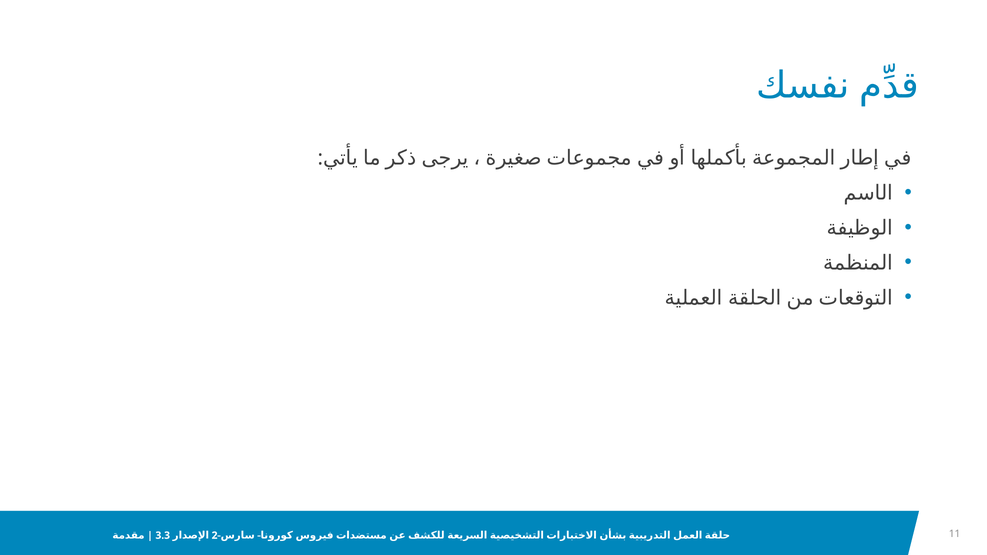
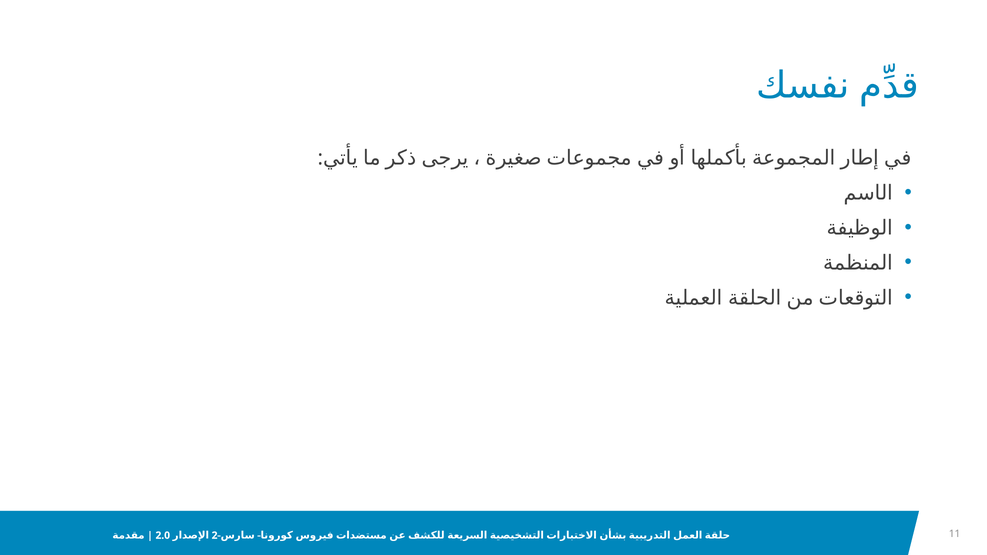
3.3: 3.3 -> 2.0
